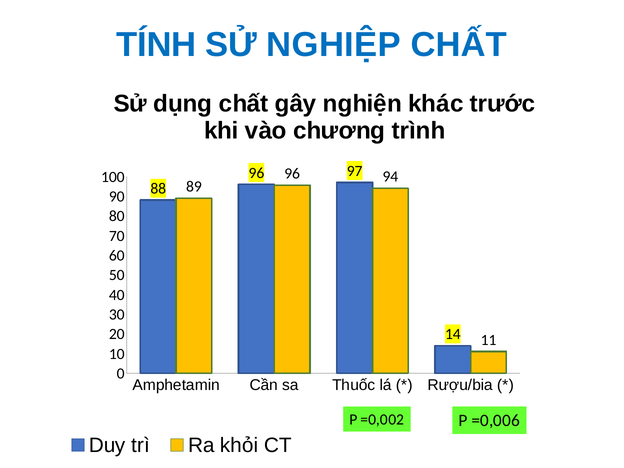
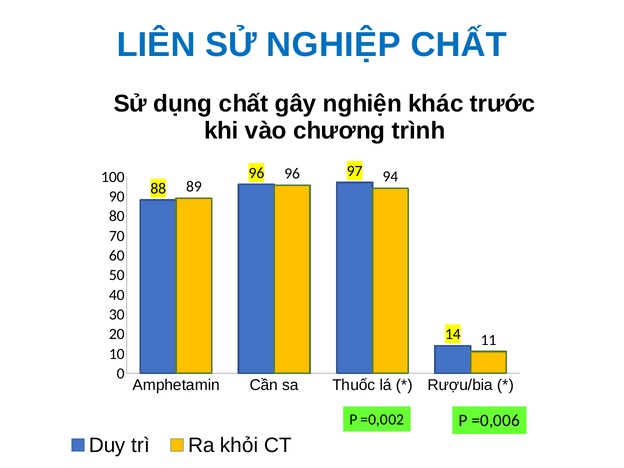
TÍNH: TÍNH -> LIÊN
